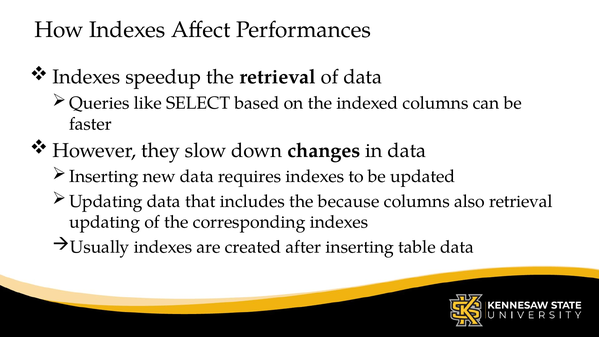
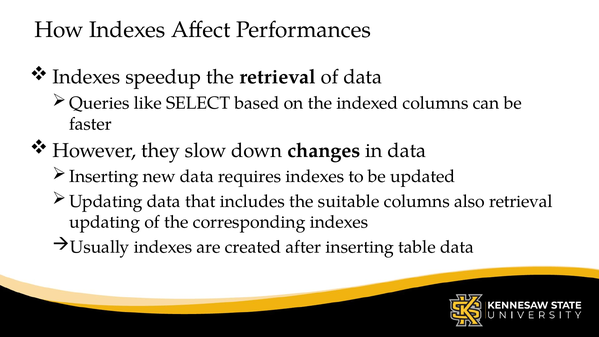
because: because -> suitable
